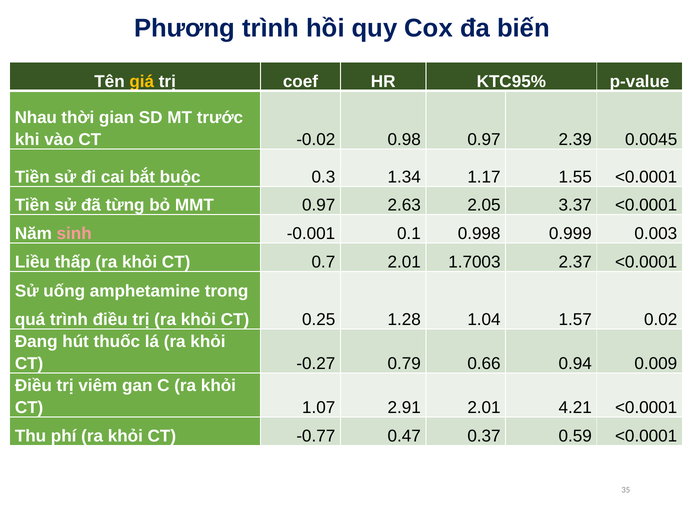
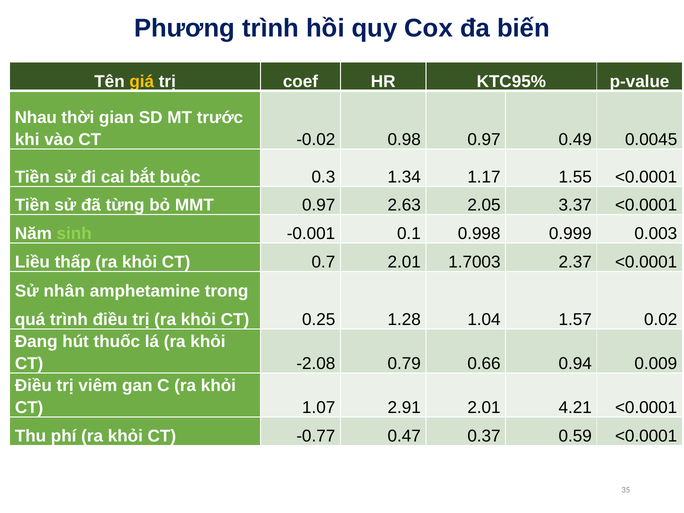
2.39: 2.39 -> 0.49
sinh colour: pink -> light green
uống: uống -> nhân
-0.27: -0.27 -> -2.08
